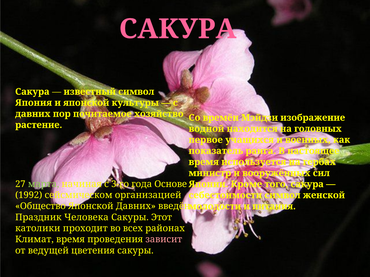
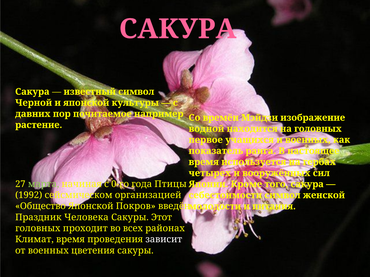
Япония: Япония -> Черной
хозяйство: хозяйство -> например
министр: министр -> четырех
3-го: 3-го -> 0-го
Основе: Основе -> Птицы
Японской Давних: Давних -> Покров
католики at (38, 229): католики -> головных
зависит colour: pink -> white
от ведущей: ведущей -> военных
